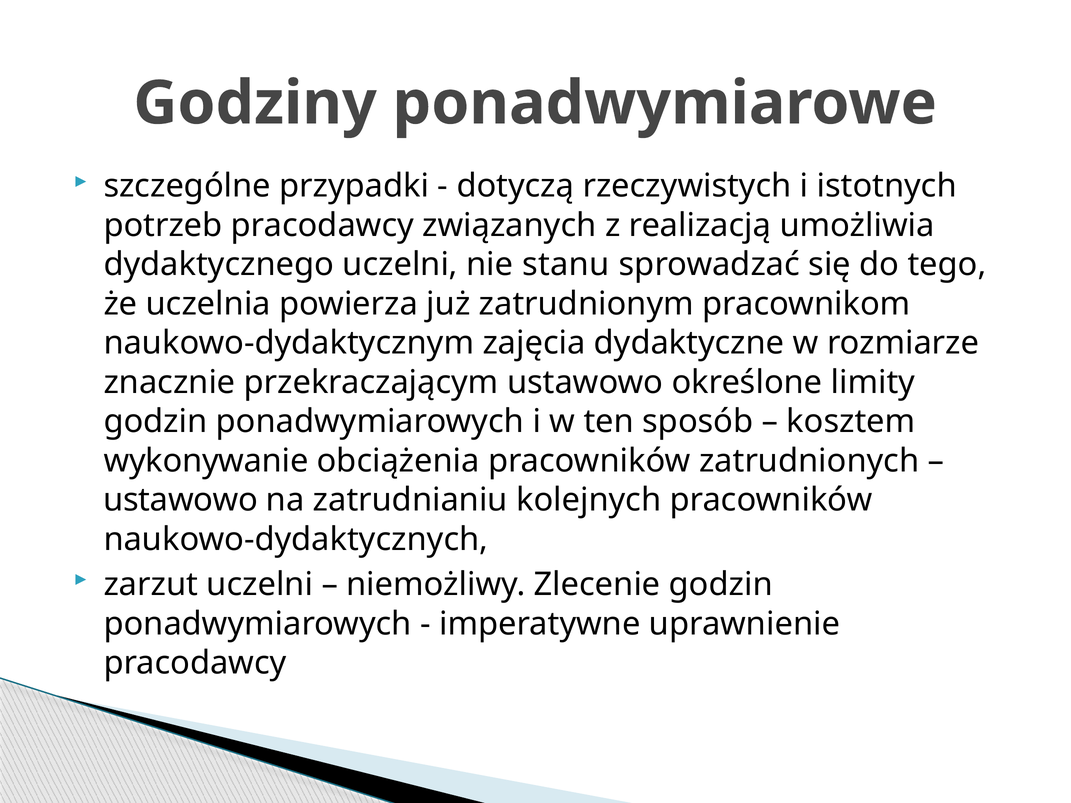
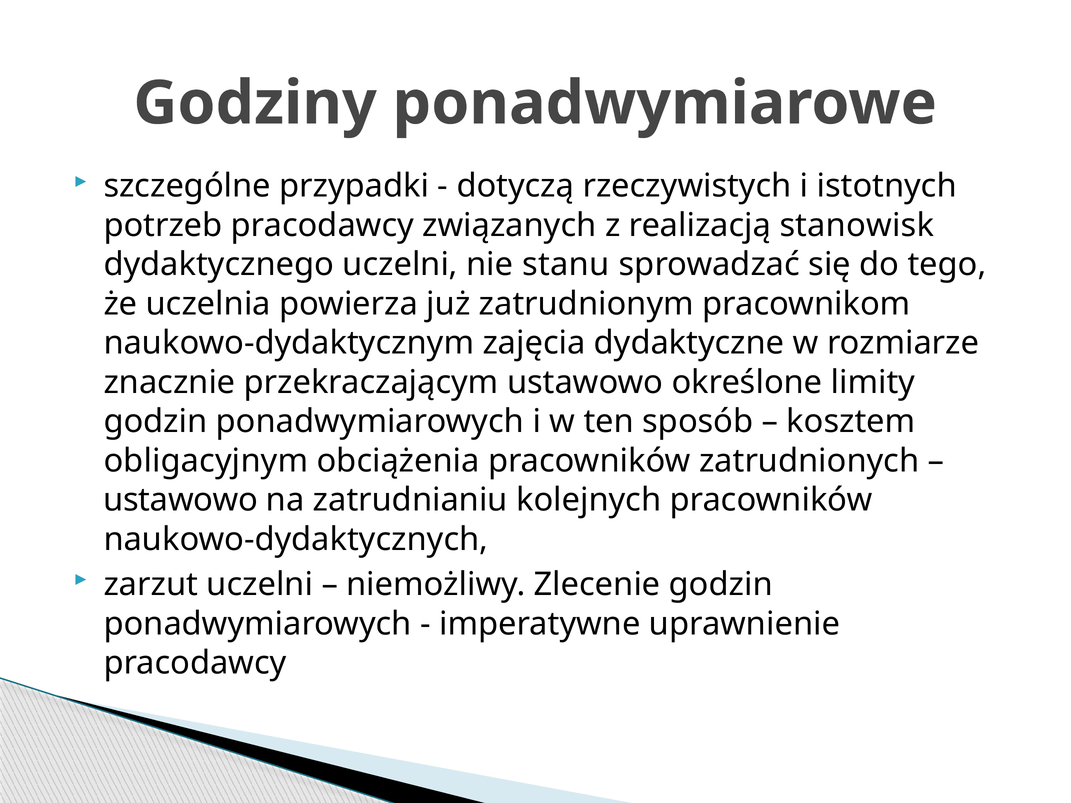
umożliwia: umożliwia -> stanowisk
wykonywanie: wykonywanie -> obligacyjnym
